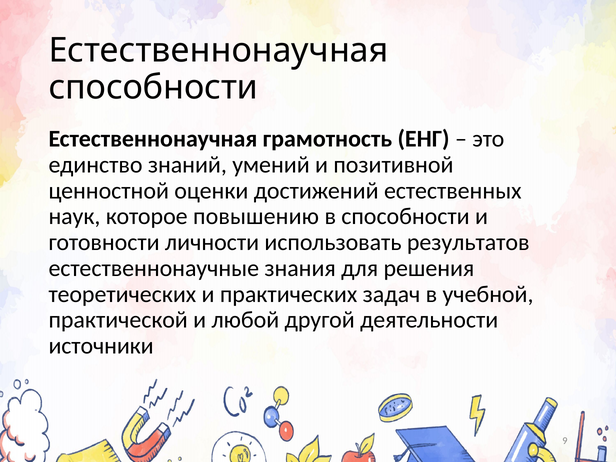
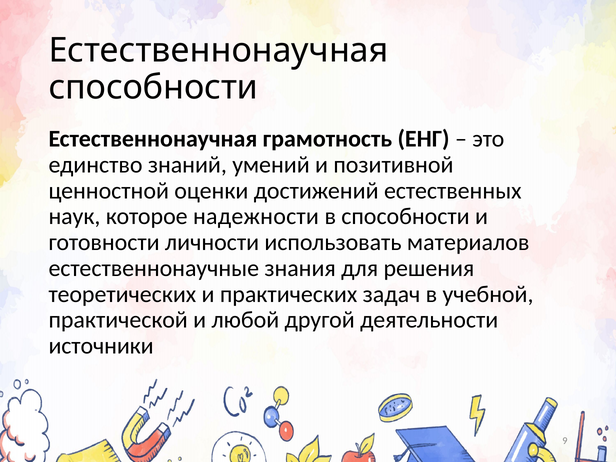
повышению: повышению -> надежности
результатов: результатов -> материалов
